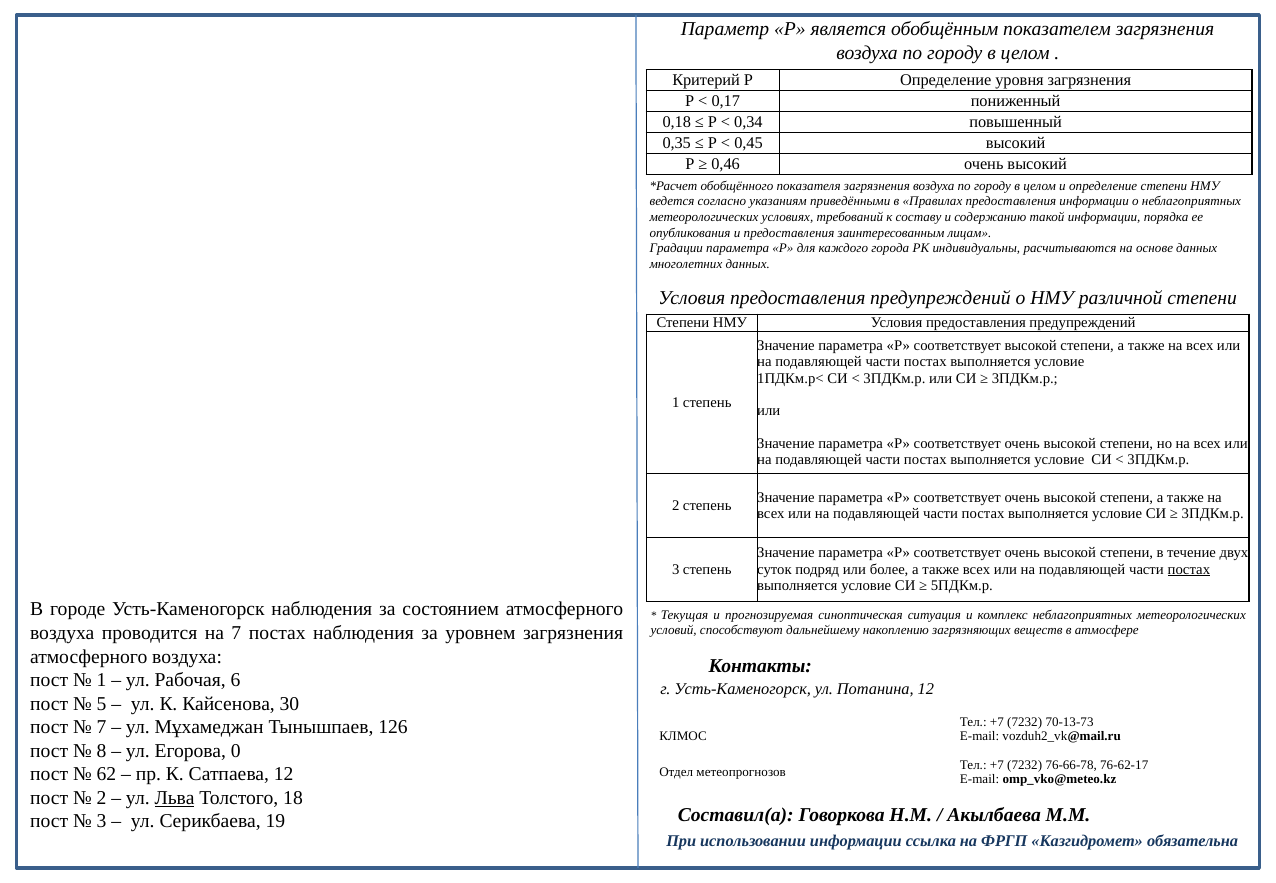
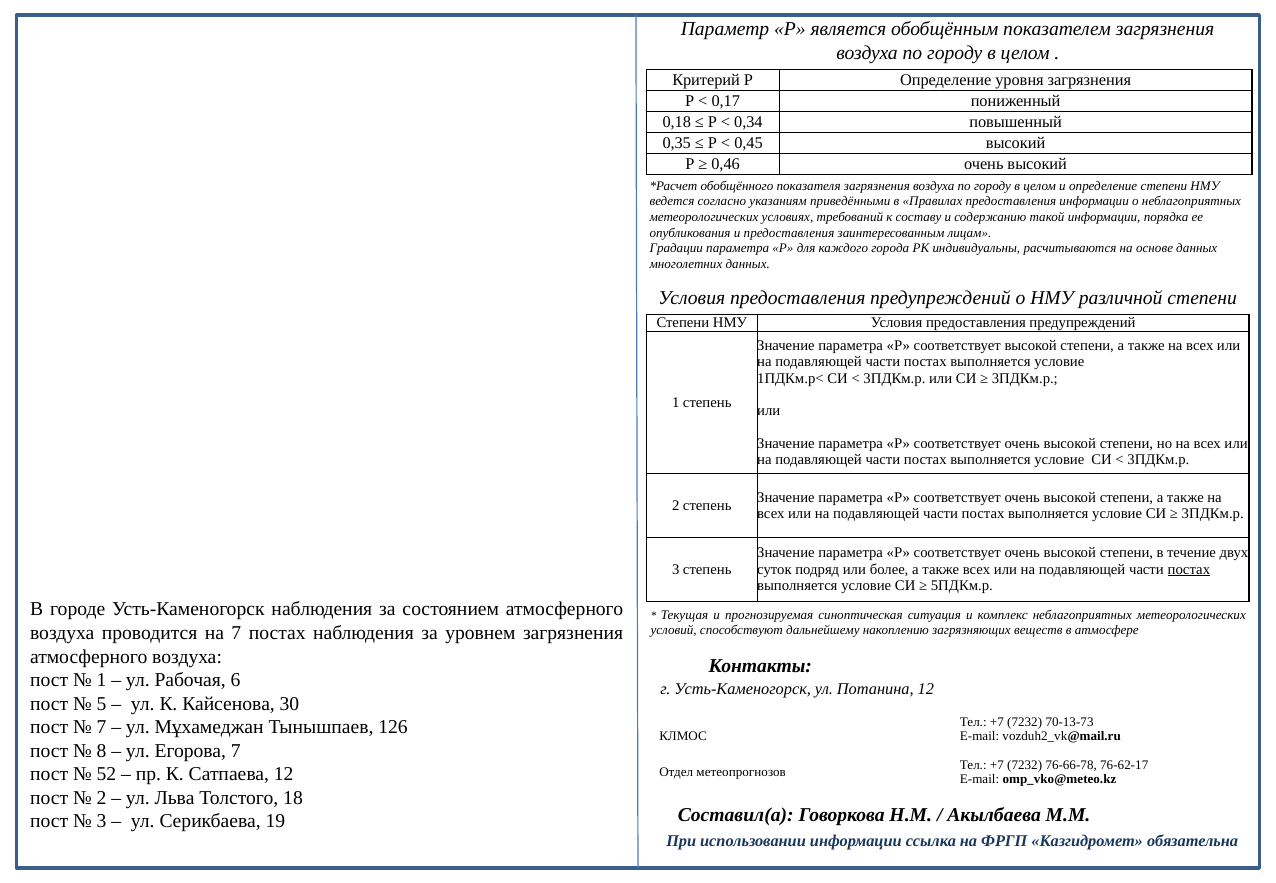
Егорова 0: 0 -> 7
62: 62 -> 52
Льва underline: present -> none
